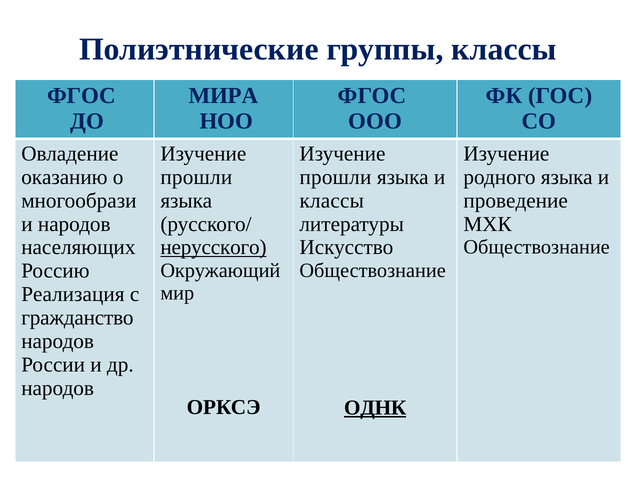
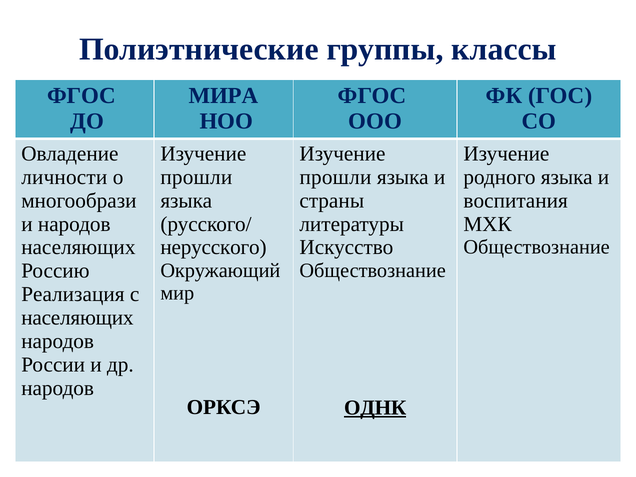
оказанию: оказанию -> личности
классы at (332, 201): классы -> страны
проведение: проведение -> воспитания
нерусского underline: present -> none
гражданство at (77, 318): гражданство -> населяющих
